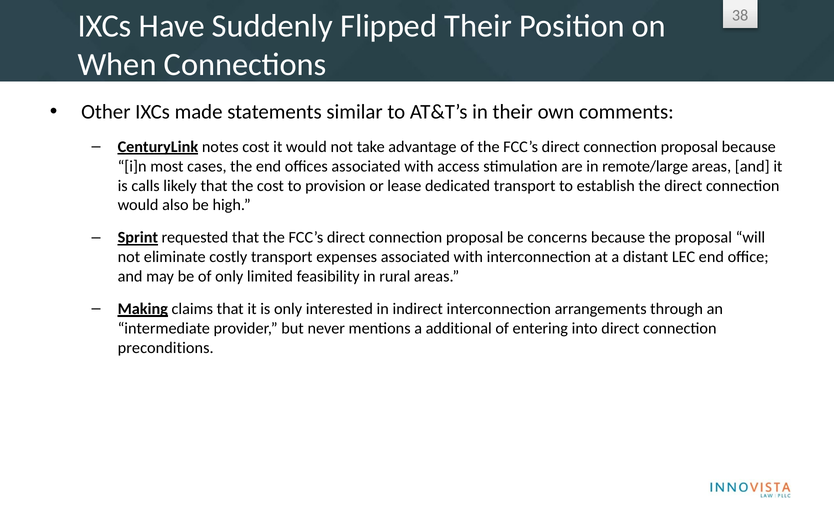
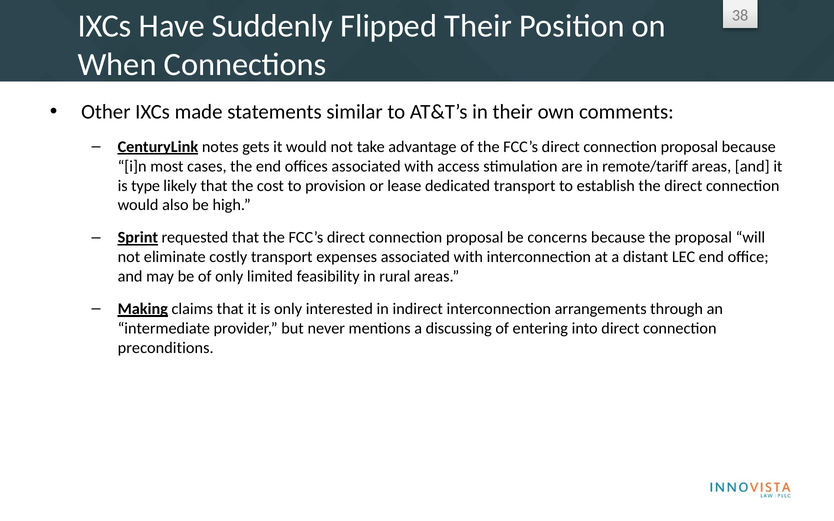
notes cost: cost -> gets
remote/large: remote/large -> remote/tariff
calls: calls -> type
additional: additional -> discussing
